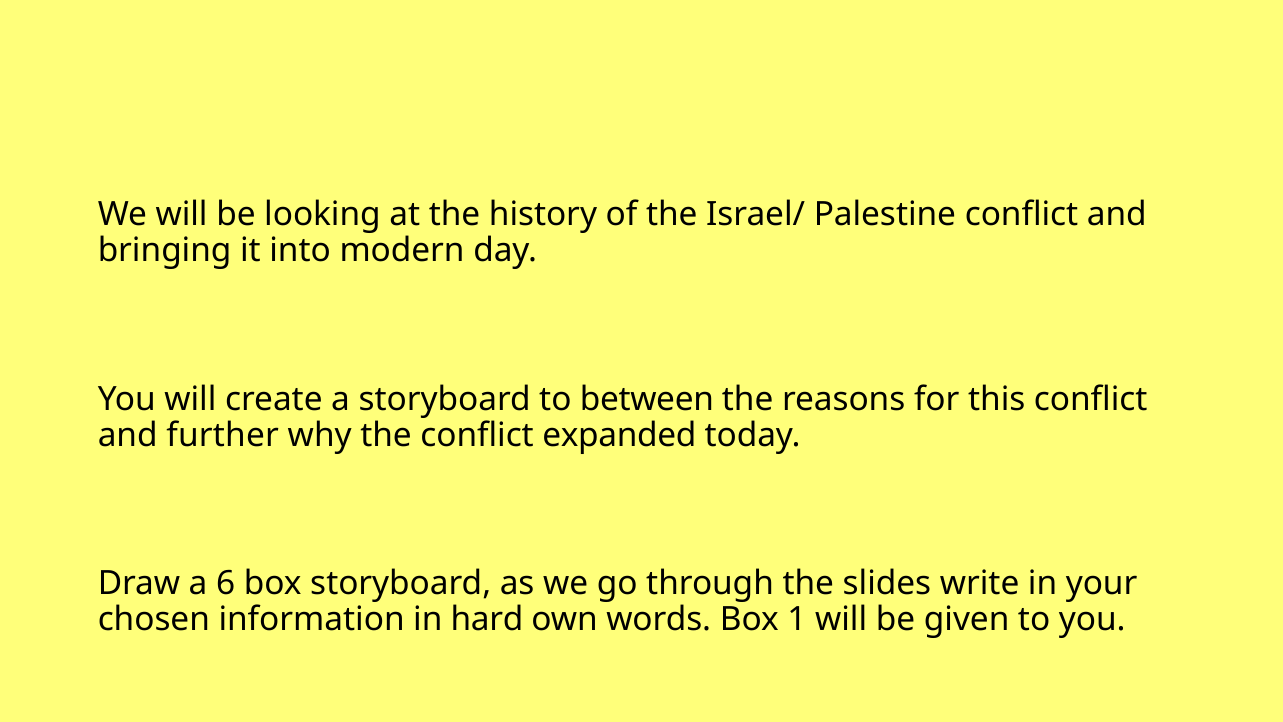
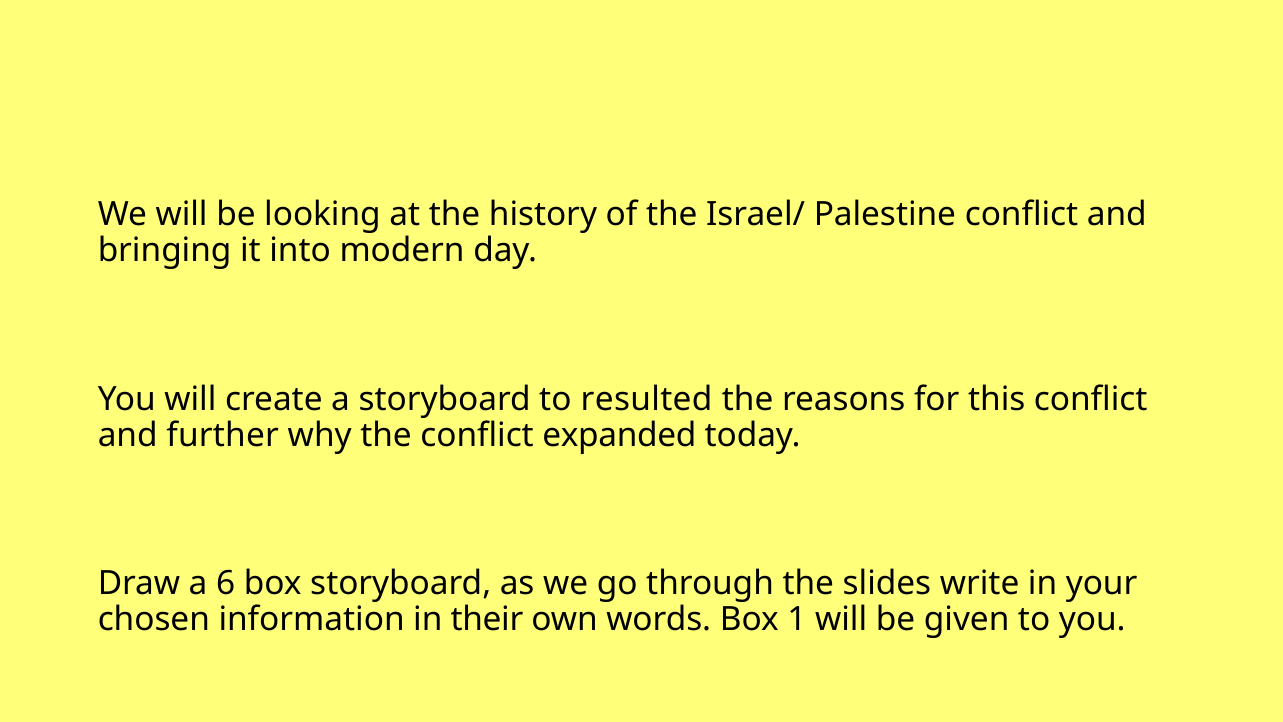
between: between -> resulted
hard: hard -> their
